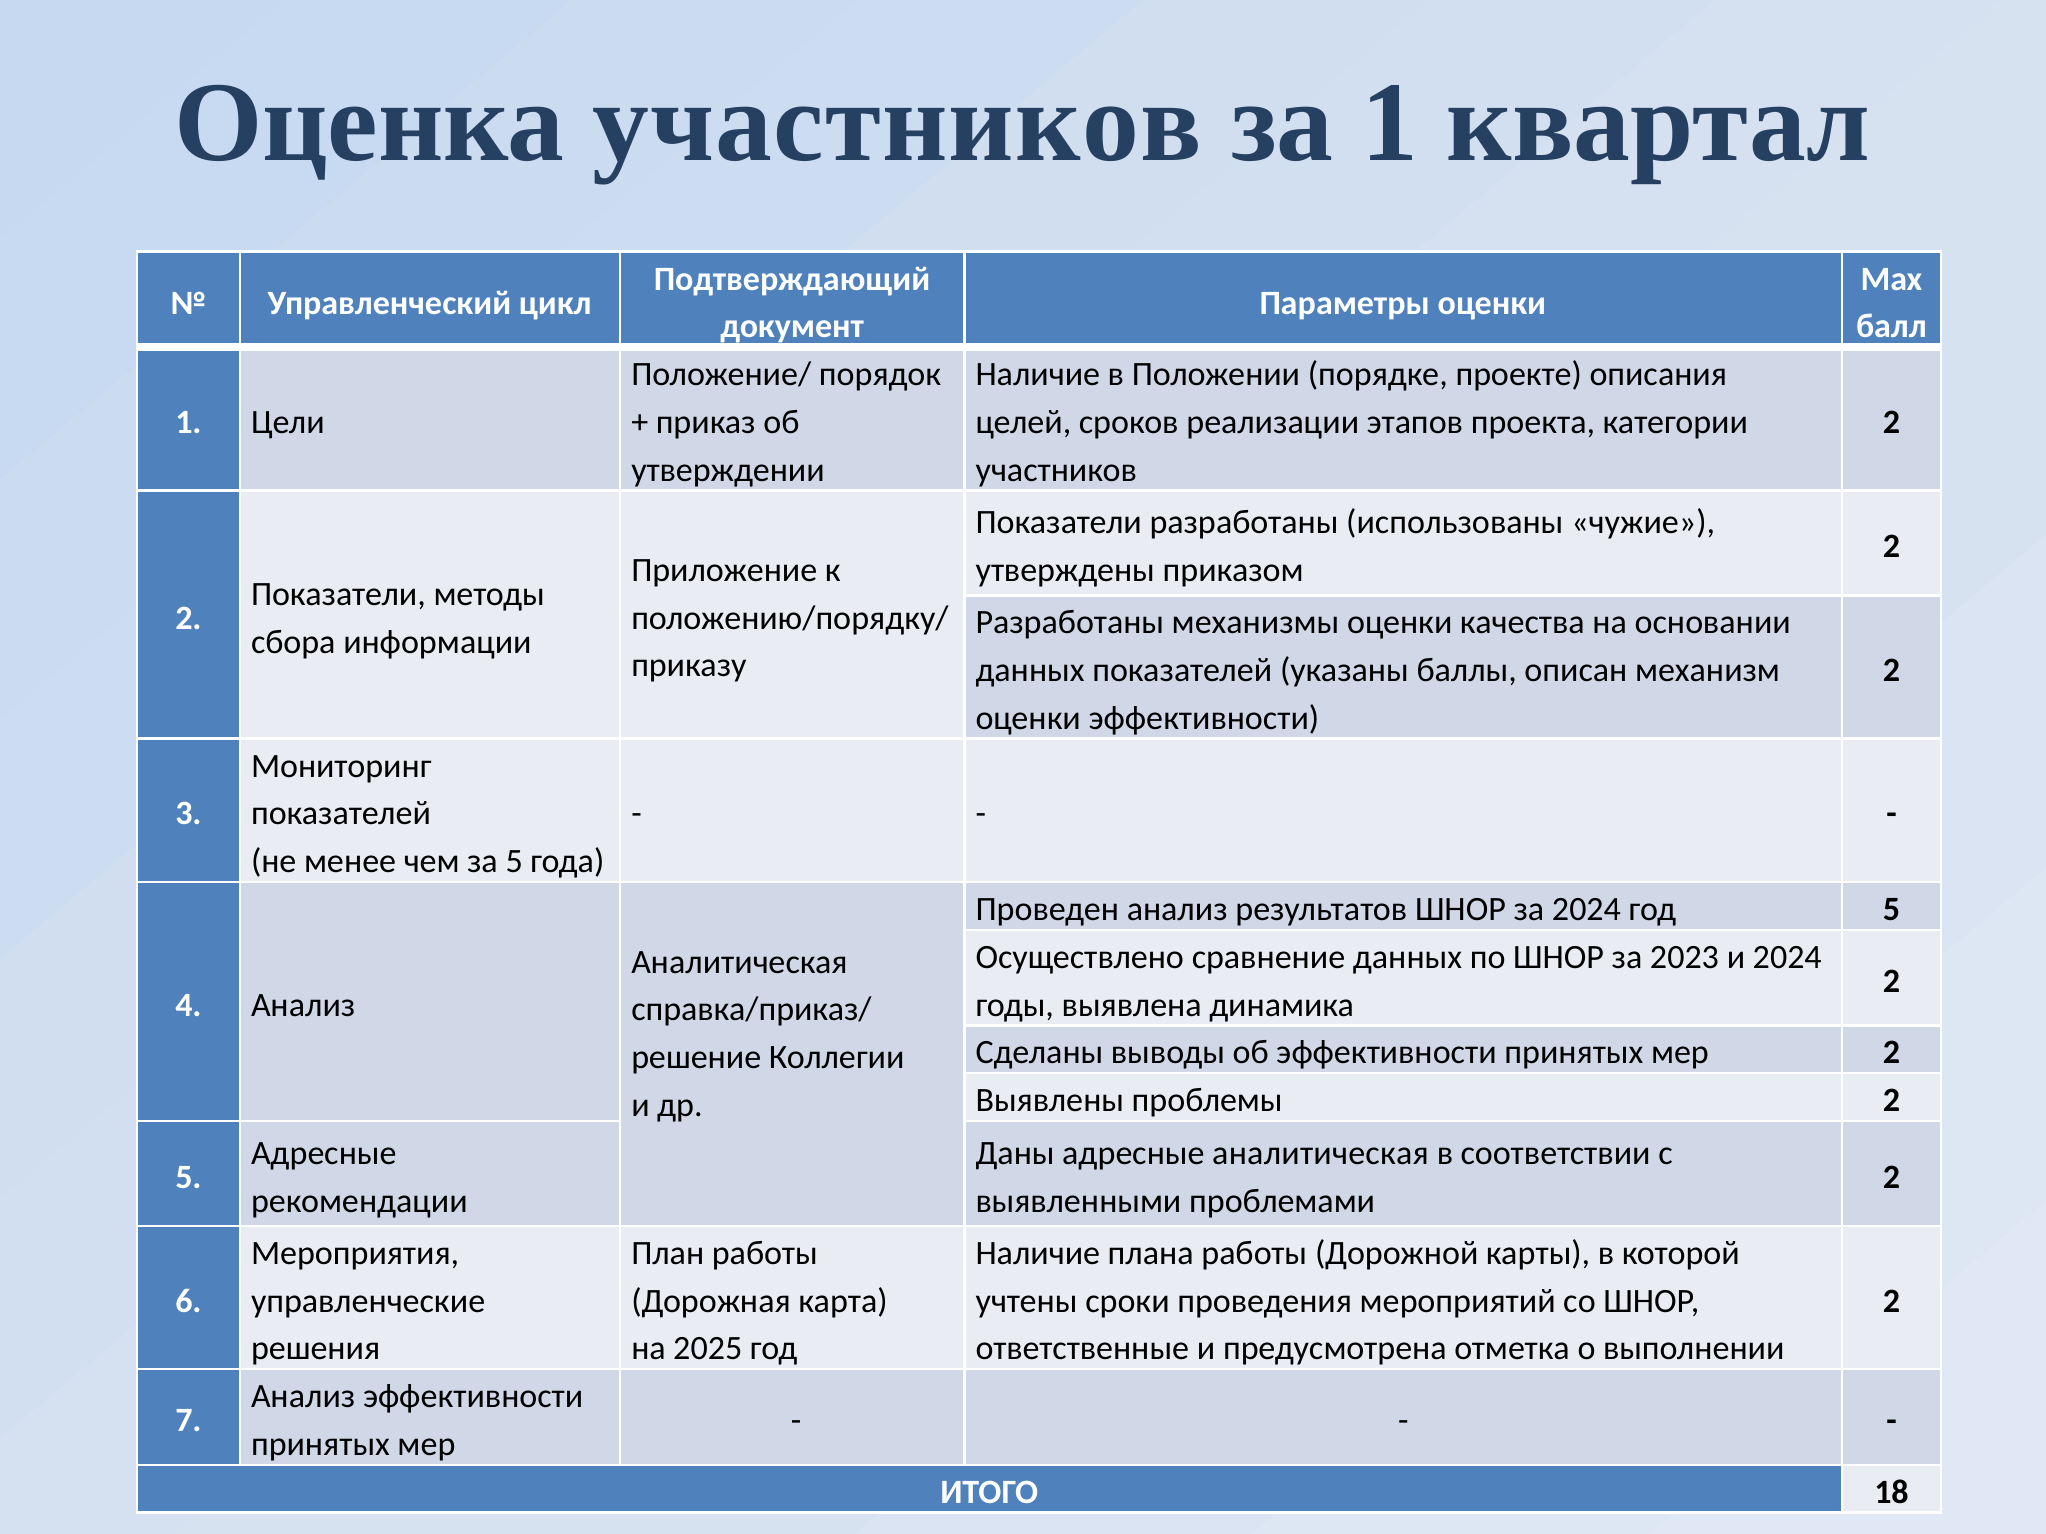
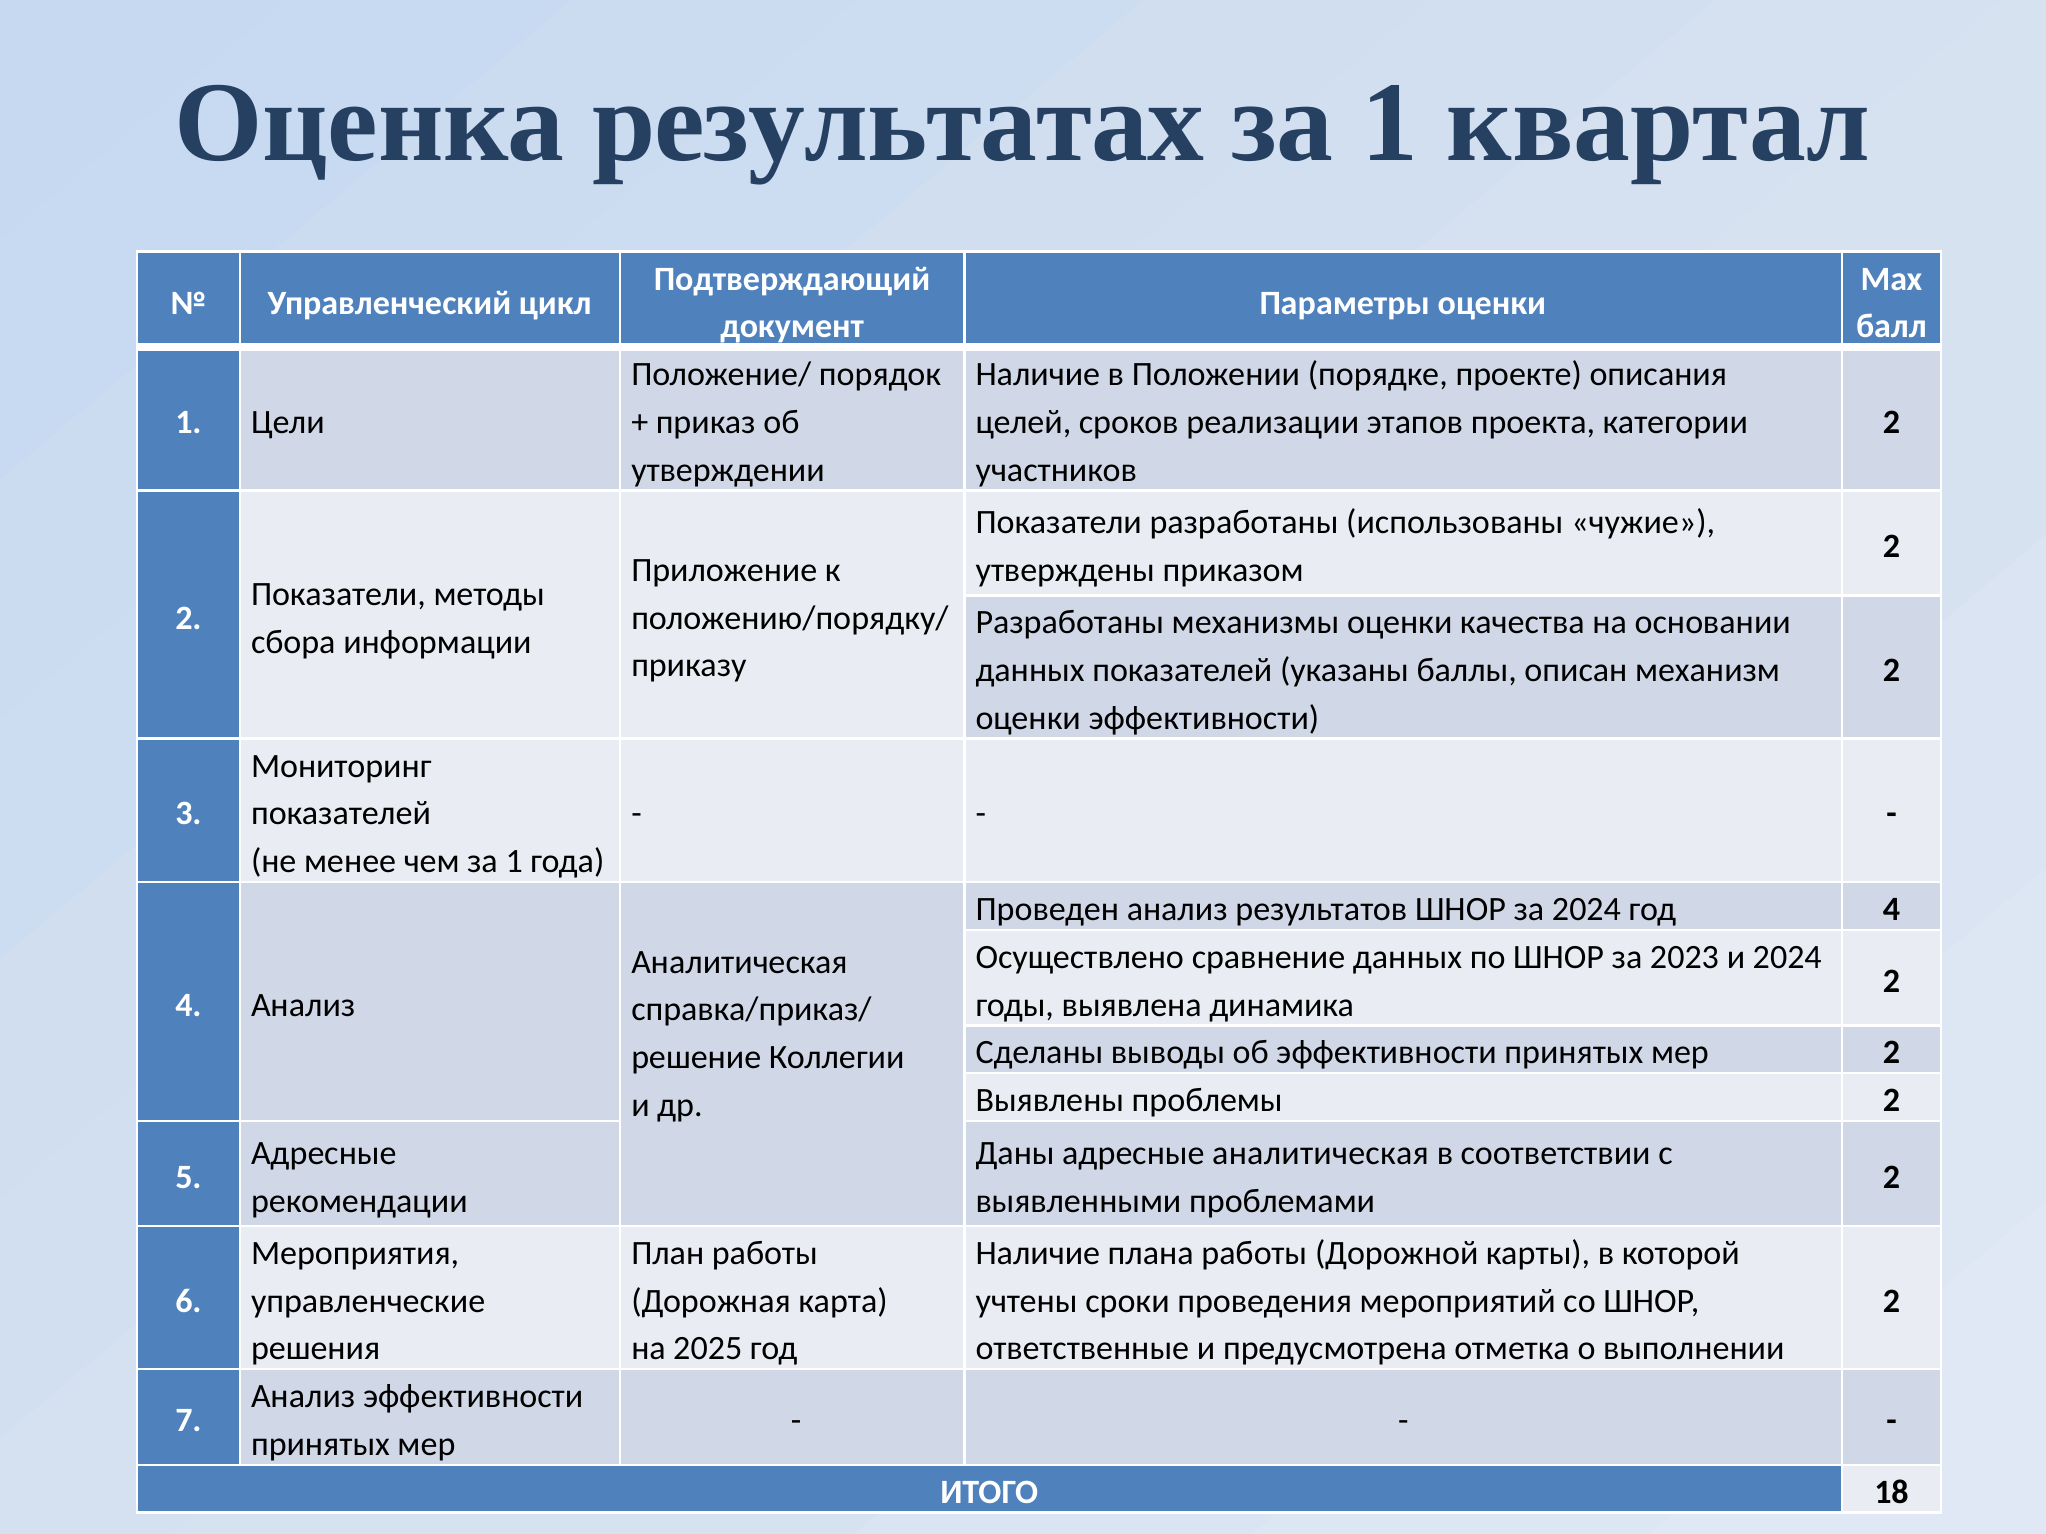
Оценка участников: участников -> результатах
чем за 5: 5 -> 1
год 5: 5 -> 4
